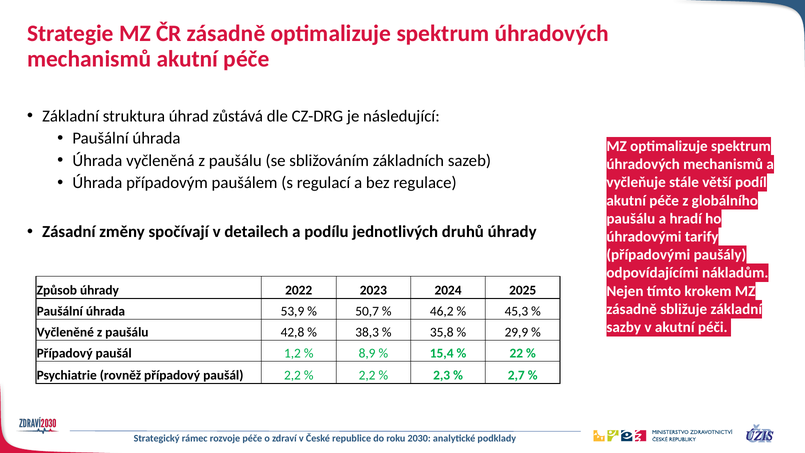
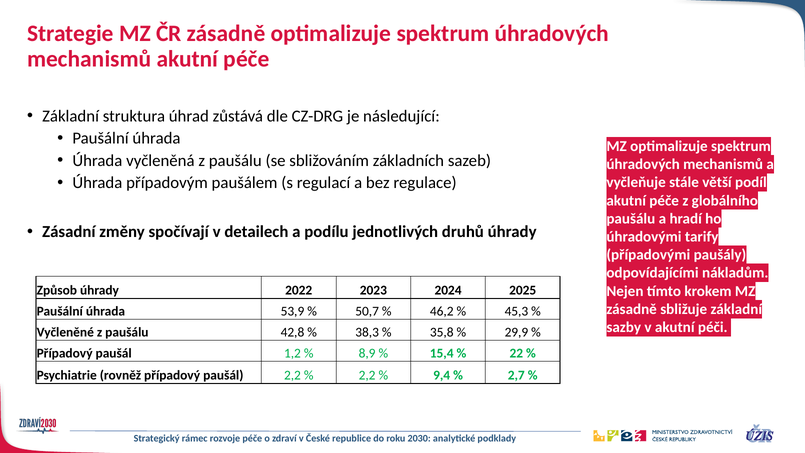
2,3: 2,3 -> 9,4
